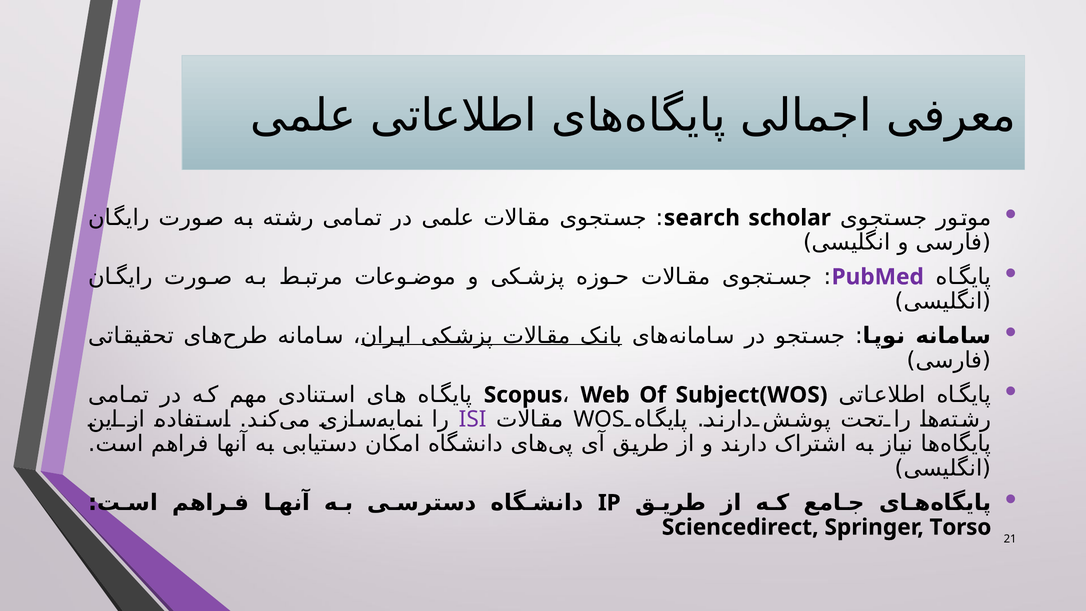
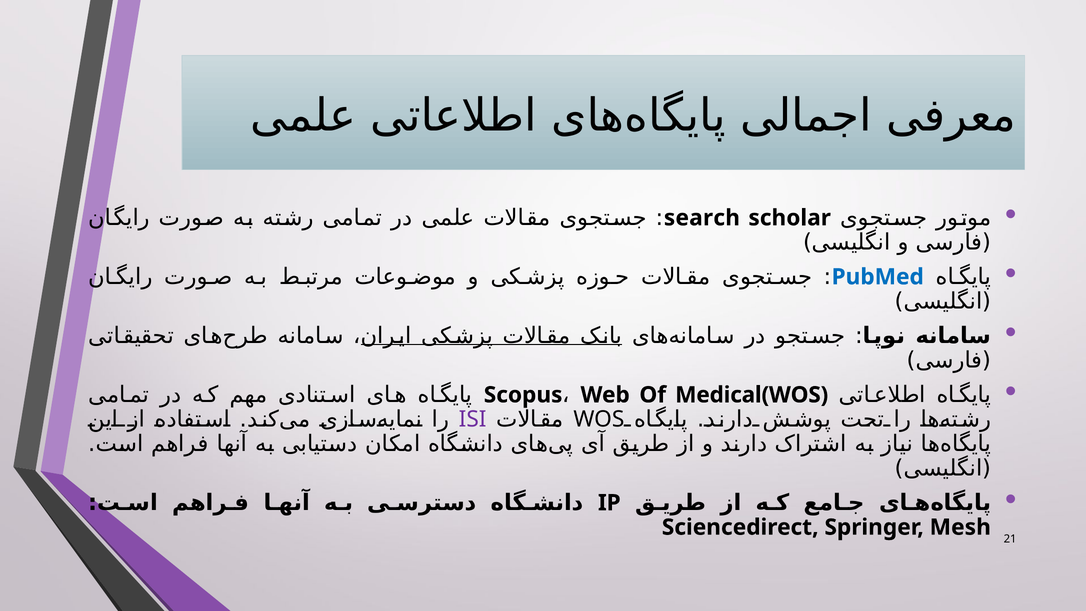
PubMed colour: purple -> blue
Subject(WOS: Subject(WOS -> Medical(WOS
Torso: Torso -> Mesh
